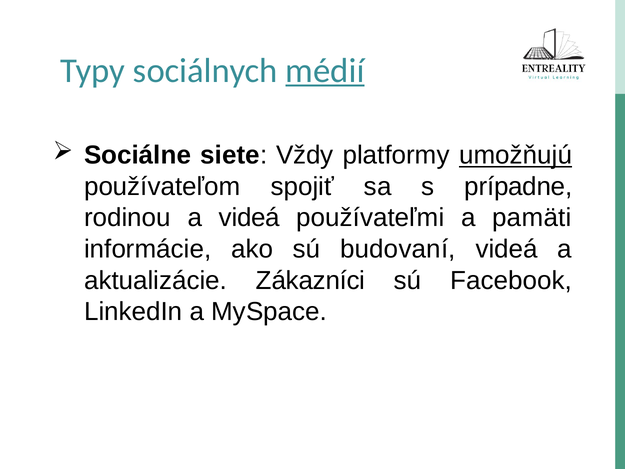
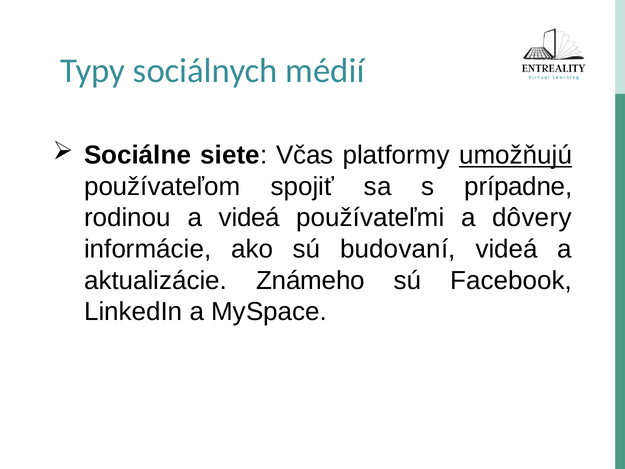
médií underline: present -> none
Vždy: Vždy -> Včas
pamäti: pamäti -> dôvery
Zákazníci: Zákazníci -> Známeho
